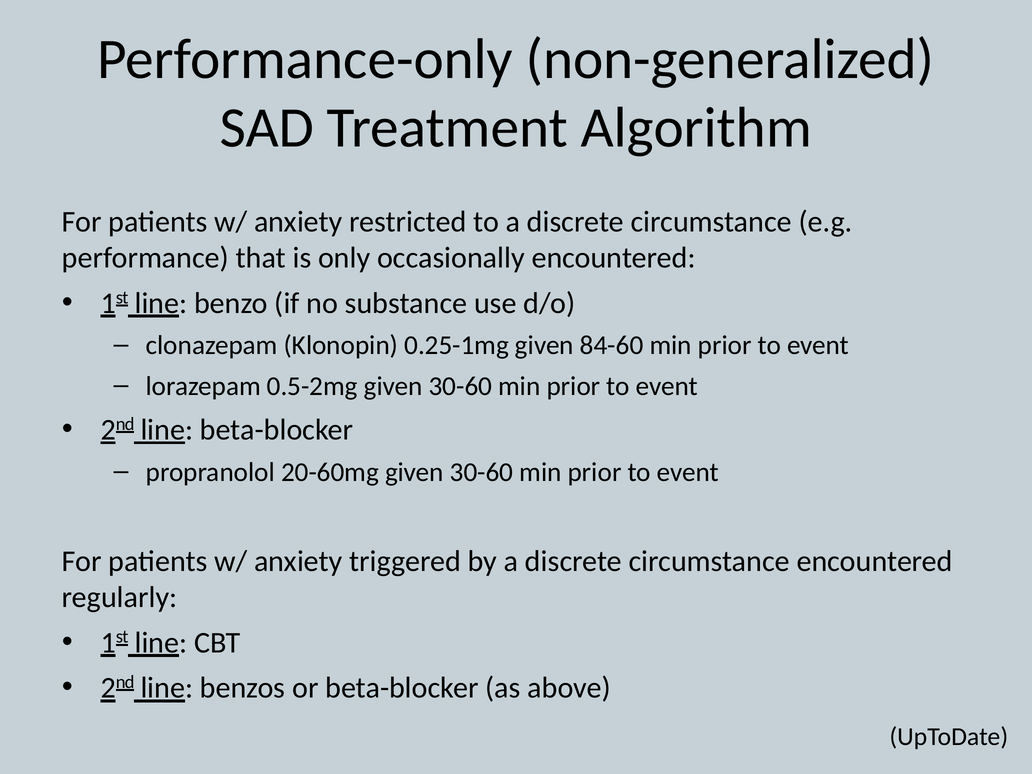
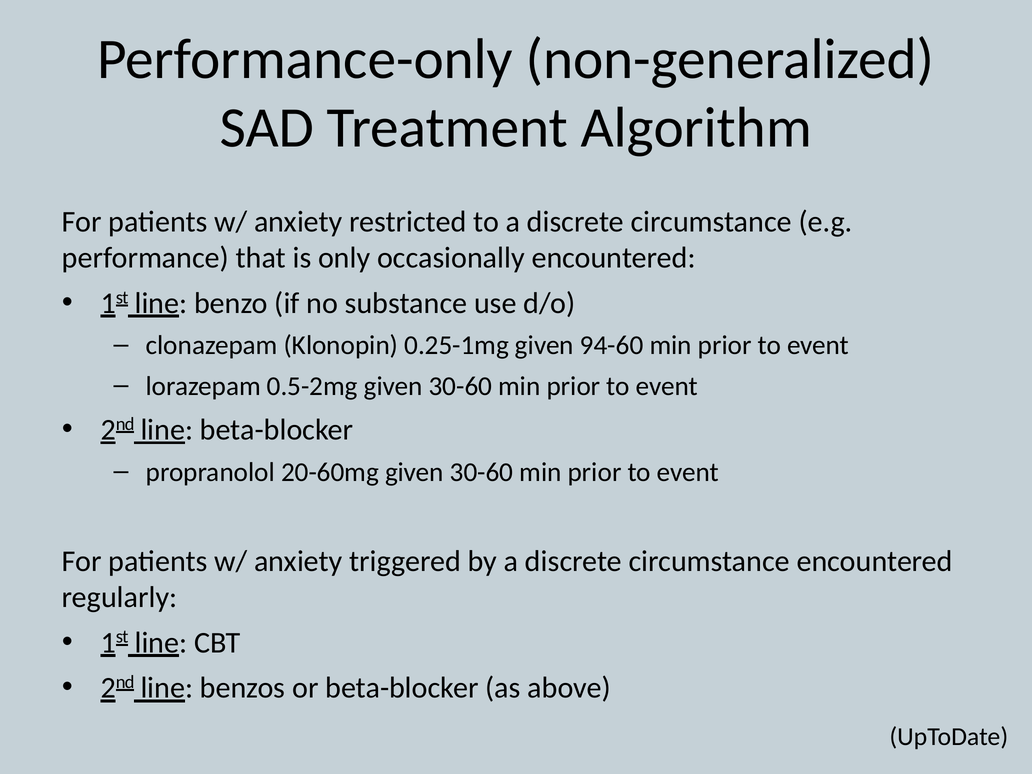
84-60: 84-60 -> 94-60
